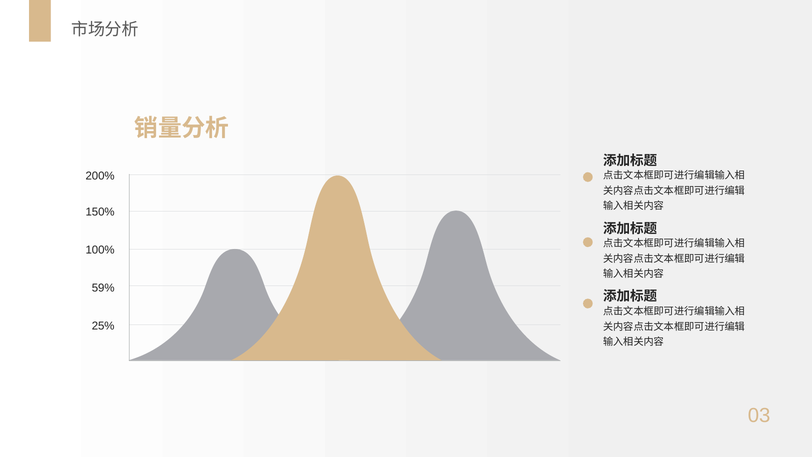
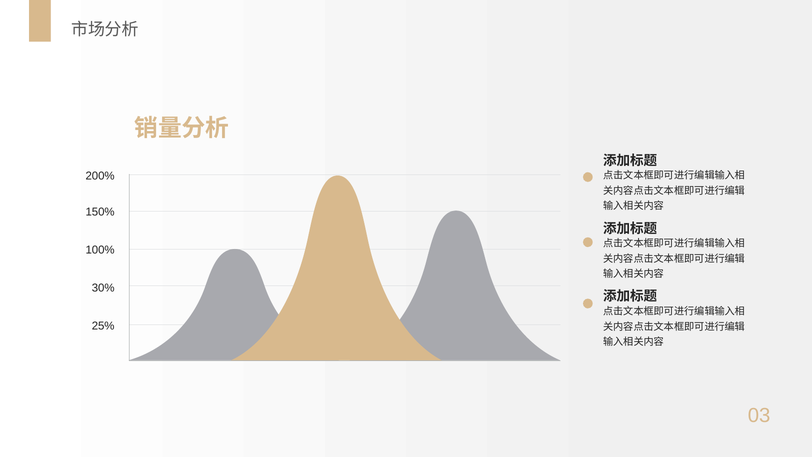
59%: 59% -> 30%
